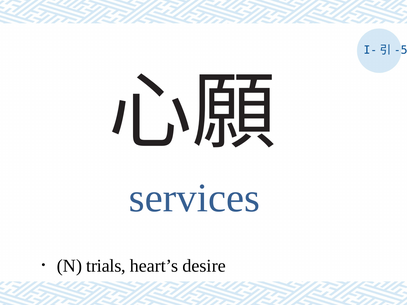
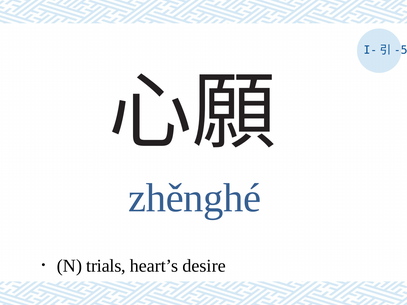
services: services -> zhěnghé
